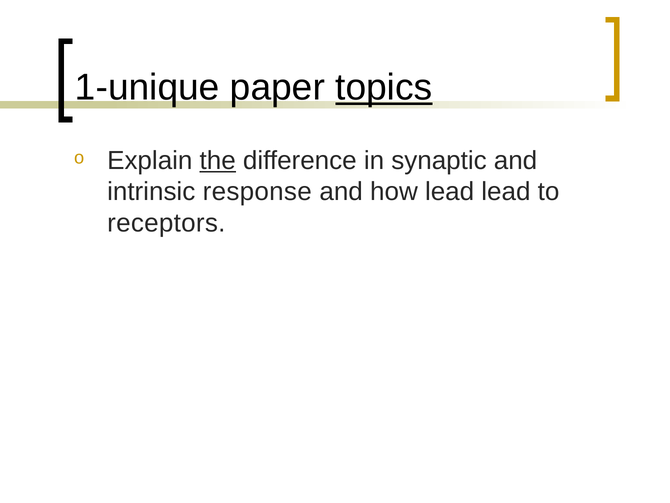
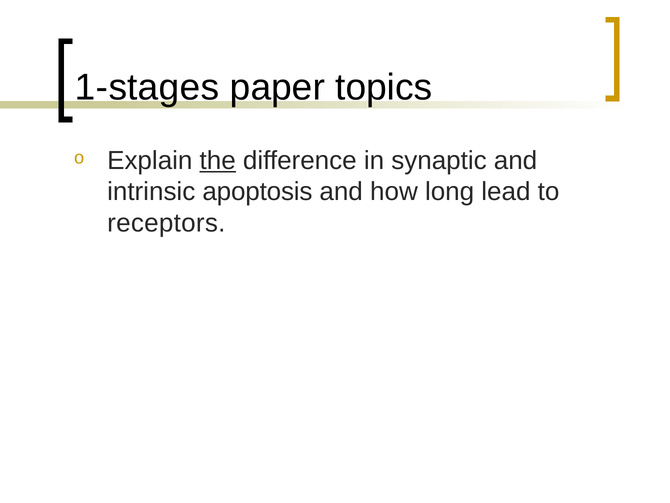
1-unique: 1-unique -> 1-stages
topics underline: present -> none
response: response -> apoptosis
how lead: lead -> long
